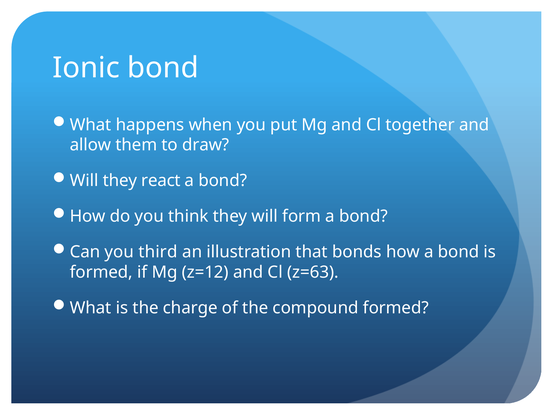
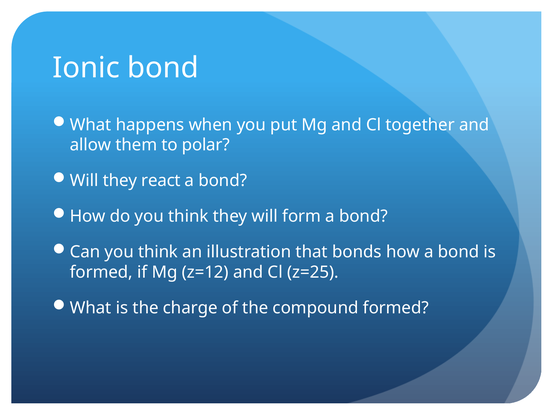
draw: draw -> polar
Can you third: third -> think
z=63: z=63 -> z=25
